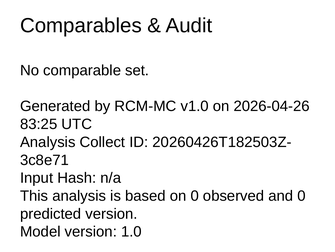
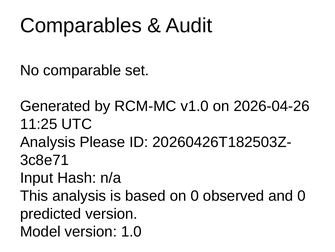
83:25: 83:25 -> 11:25
Collect: Collect -> Please
